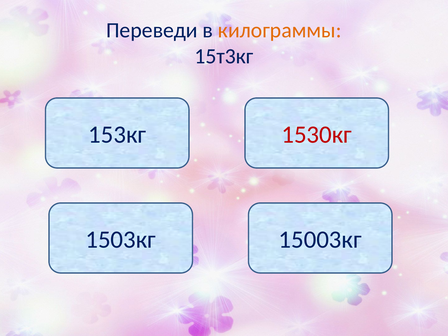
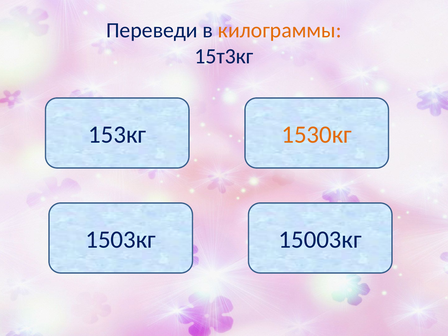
1530кг colour: red -> orange
